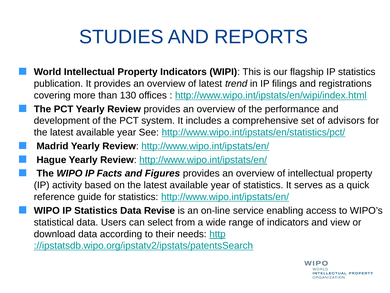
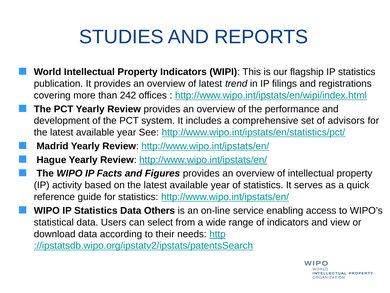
130: 130 -> 242
Revise: Revise -> Others
